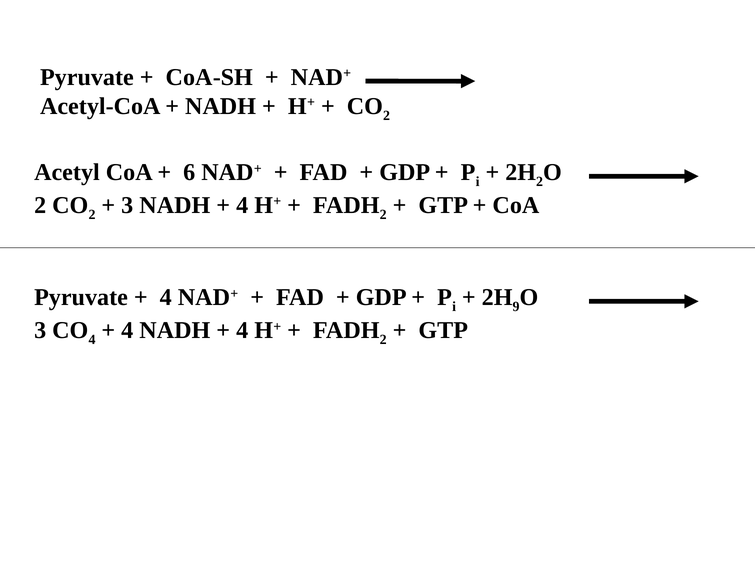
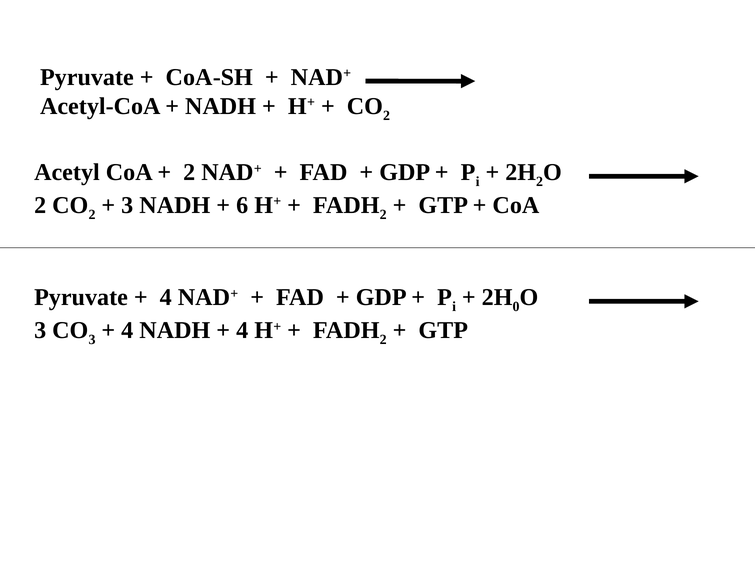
6 at (189, 172): 6 -> 2
4 at (242, 205): 4 -> 6
9: 9 -> 0
4 at (92, 339): 4 -> 3
